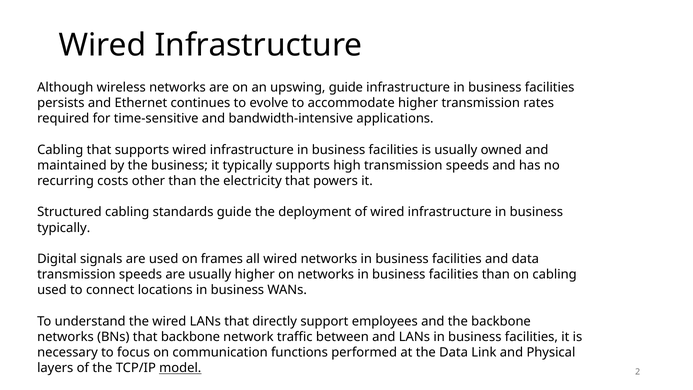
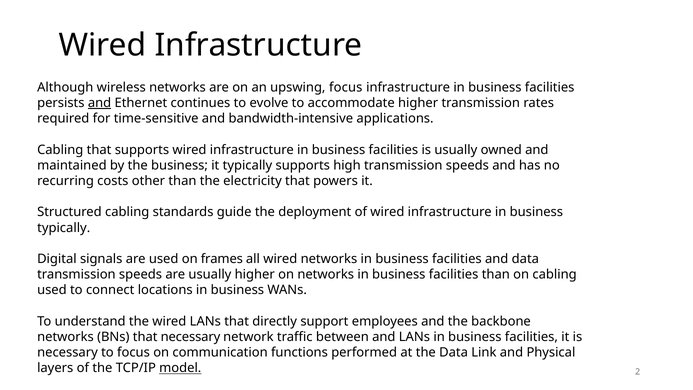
upswing guide: guide -> focus
and at (100, 103) underline: none -> present
that backbone: backbone -> necessary
